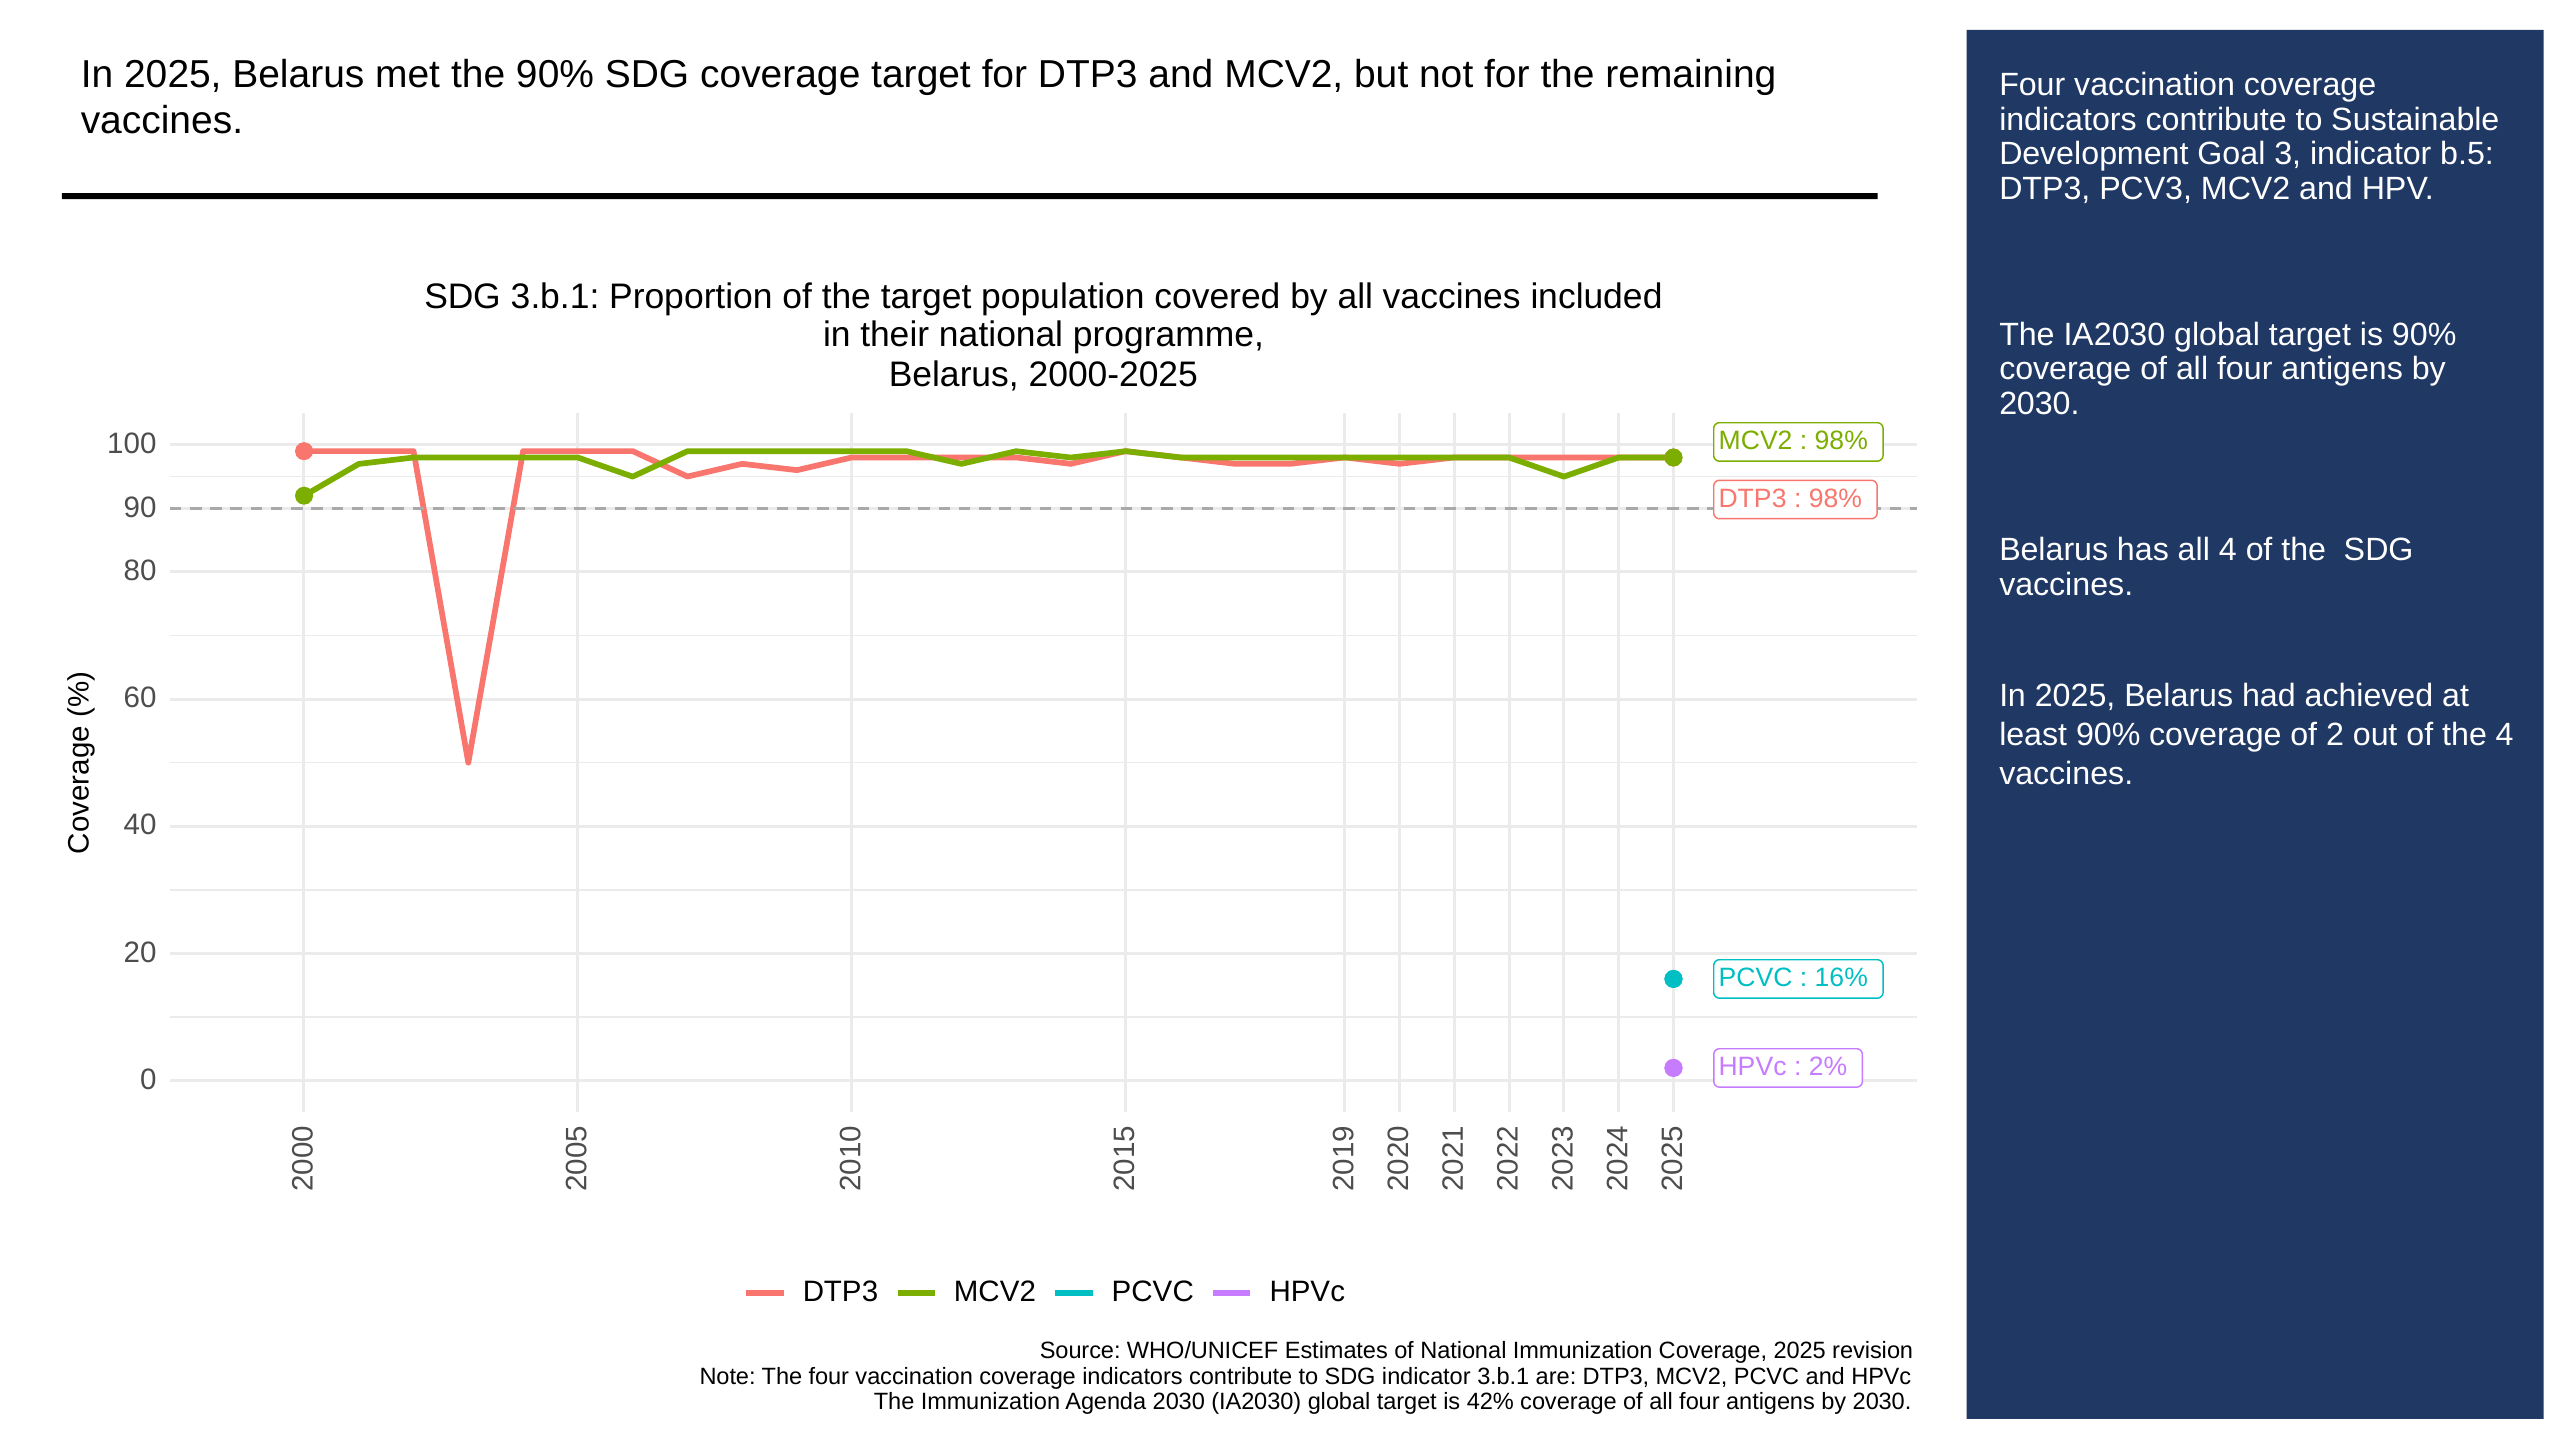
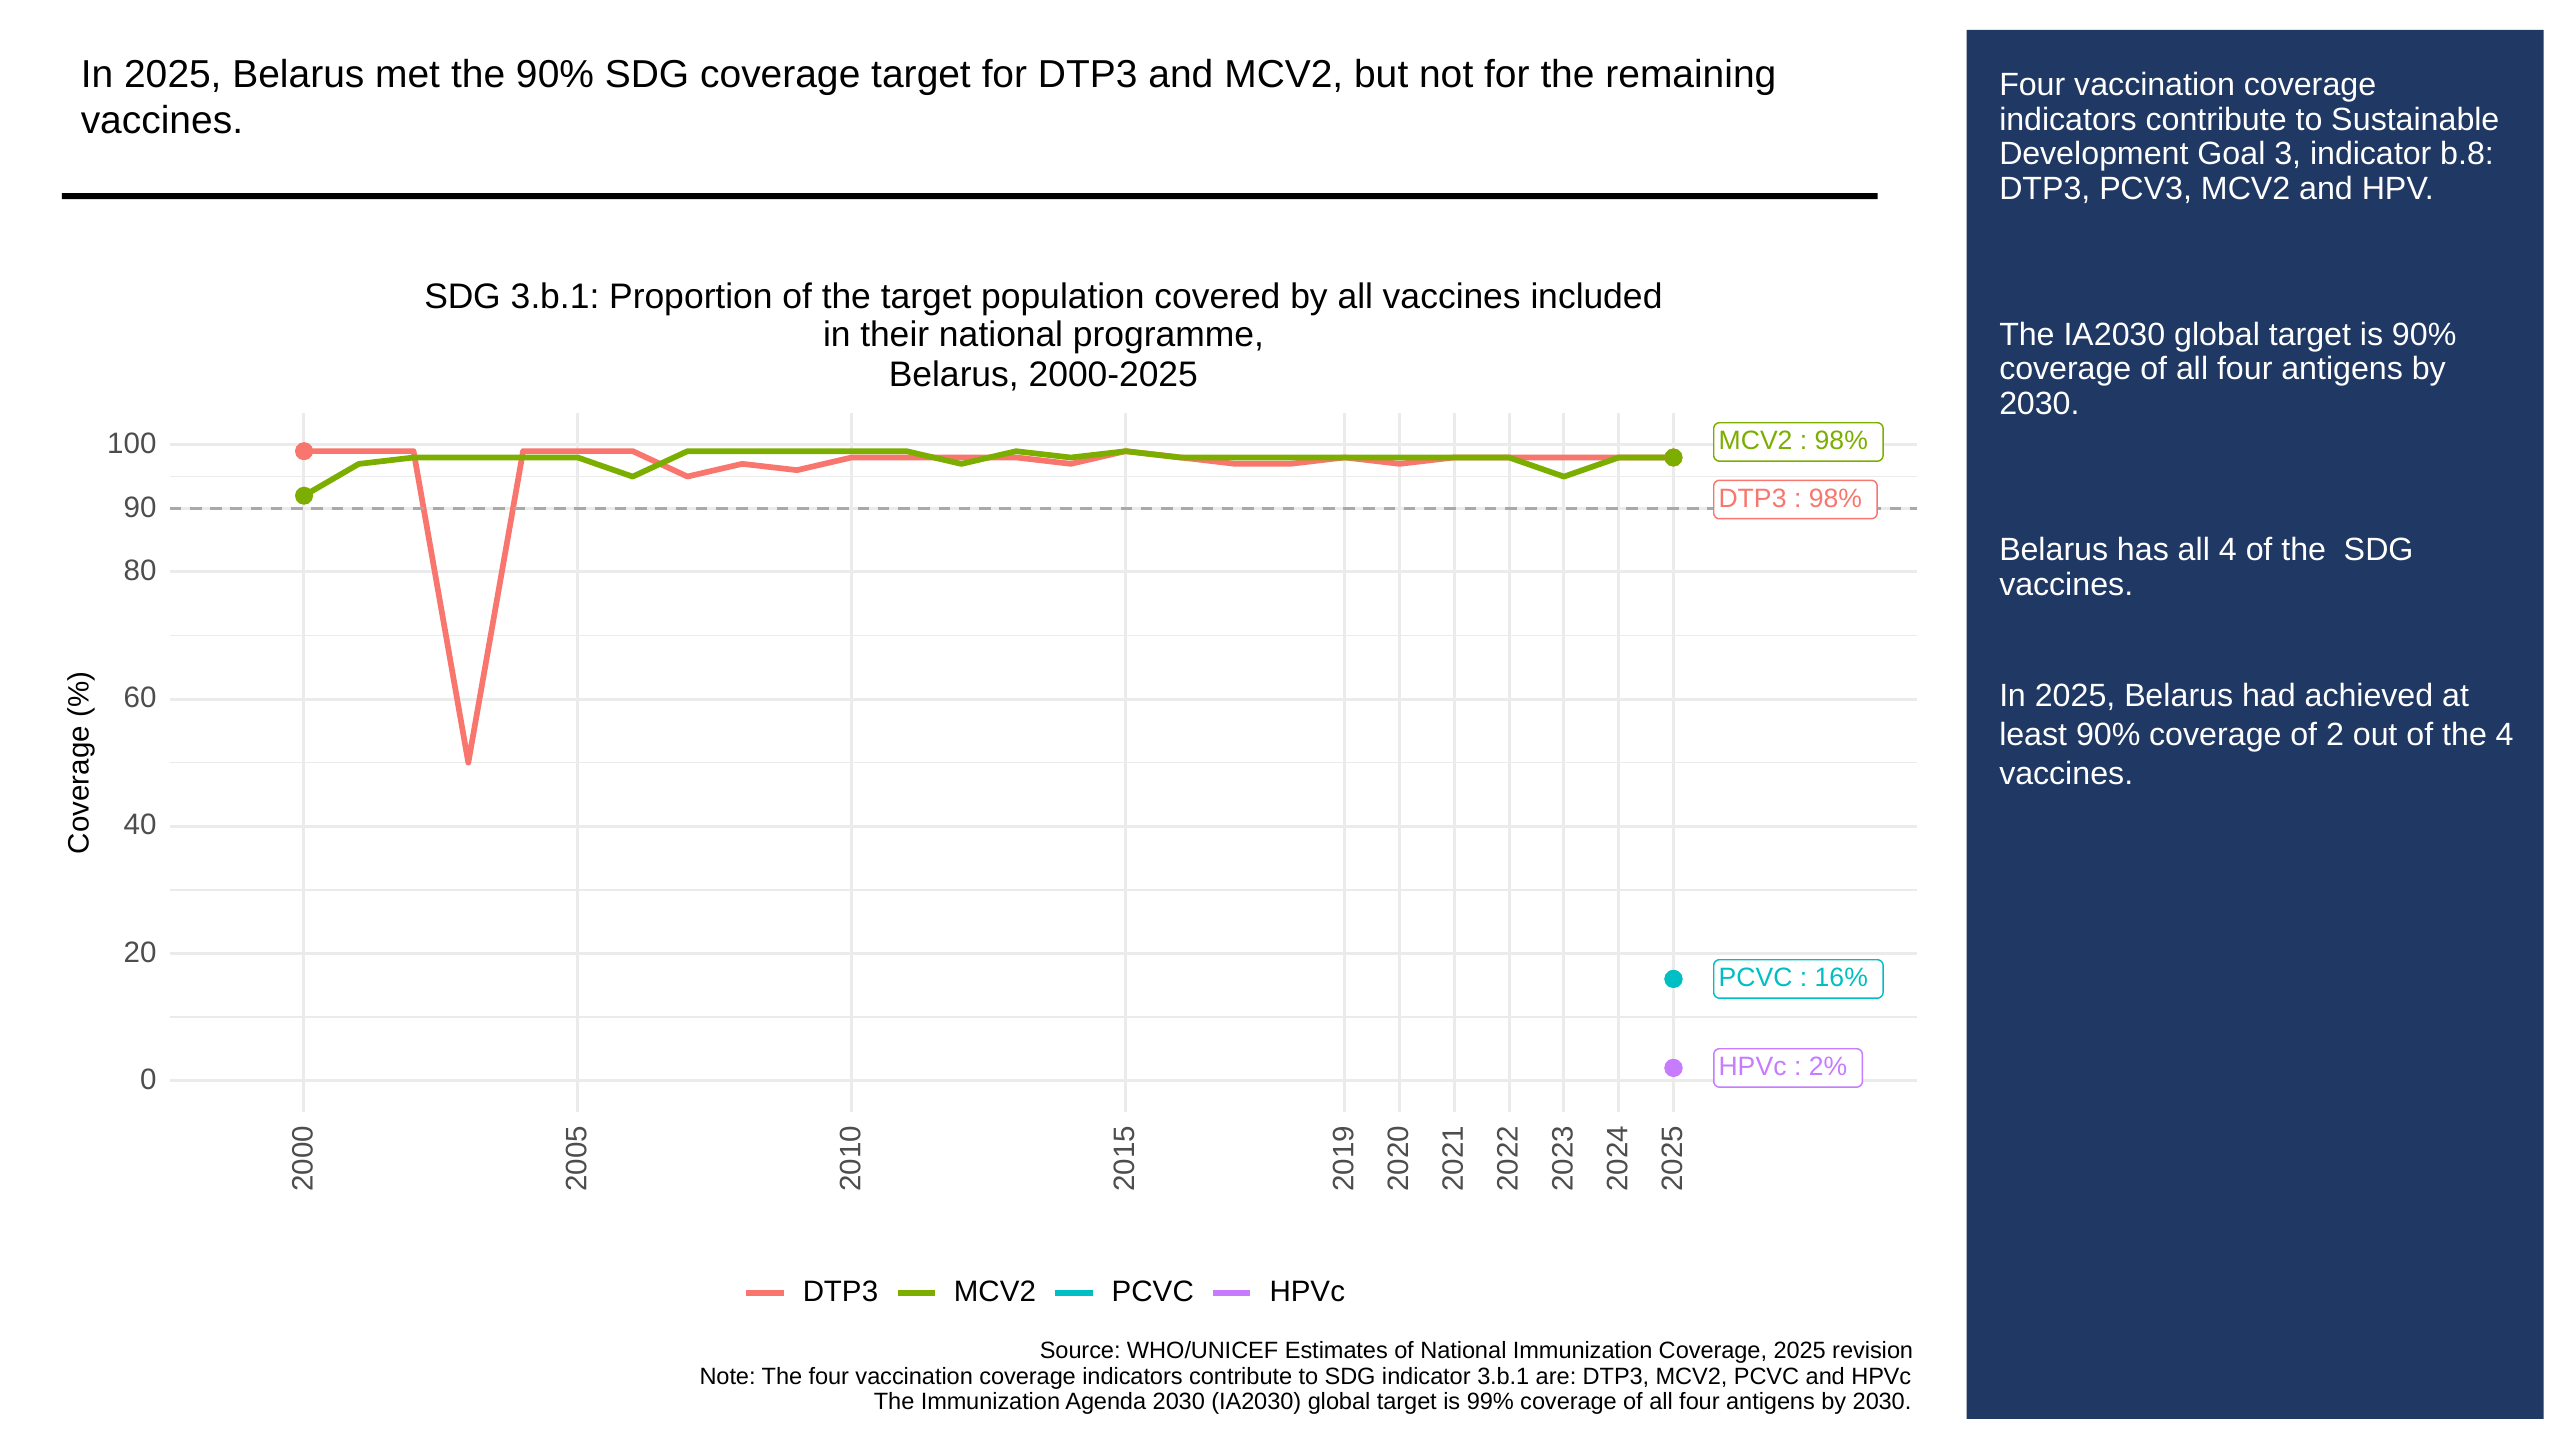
b.5: b.5 -> b.8
42%: 42% -> 99%
